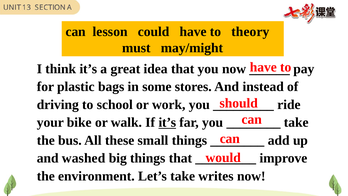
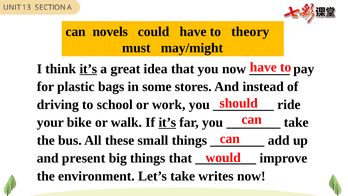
lesson: lesson -> novels
it’s at (88, 69) underline: none -> present
washed: washed -> present
